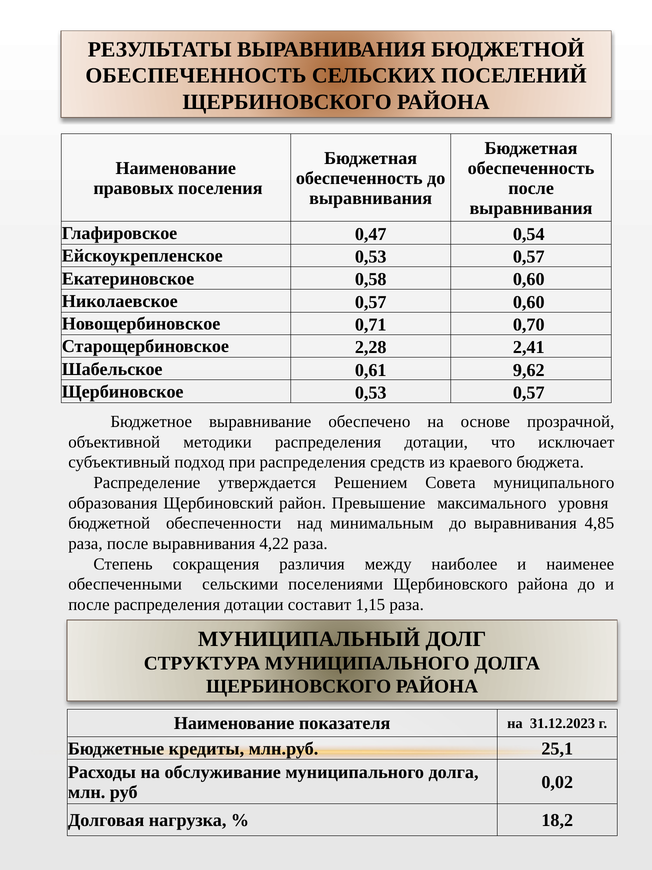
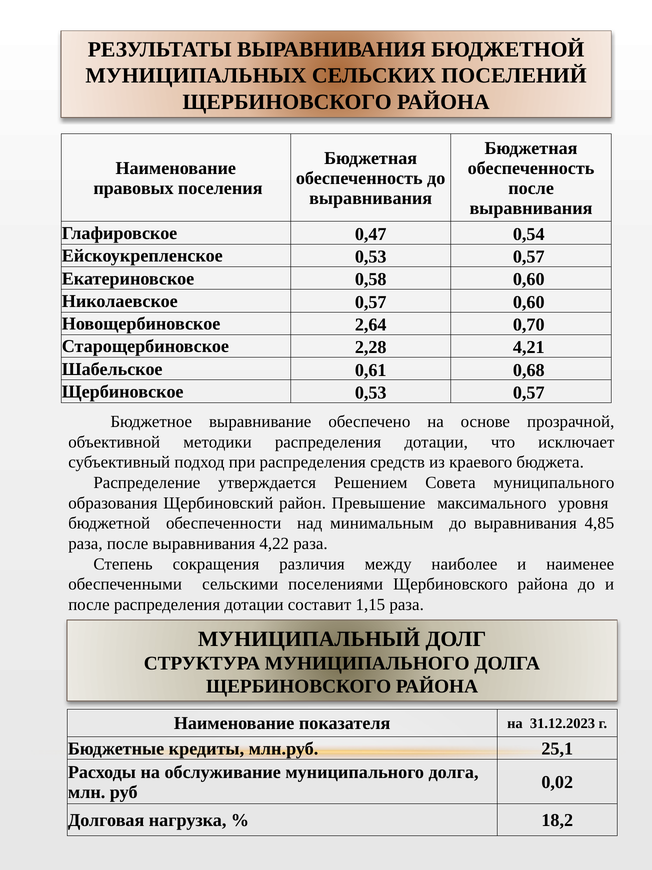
ОБЕСПЕЧЕННОСТЬ at (196, 76): ОБЕСПЕЧЕННОСТЬ -> МУНИЦИПАЛЬНЫХ
0,71: 0,71 -> 2,64
2,41: 2,41 -> 4,21
9,62: 9,62 -> 0,68
